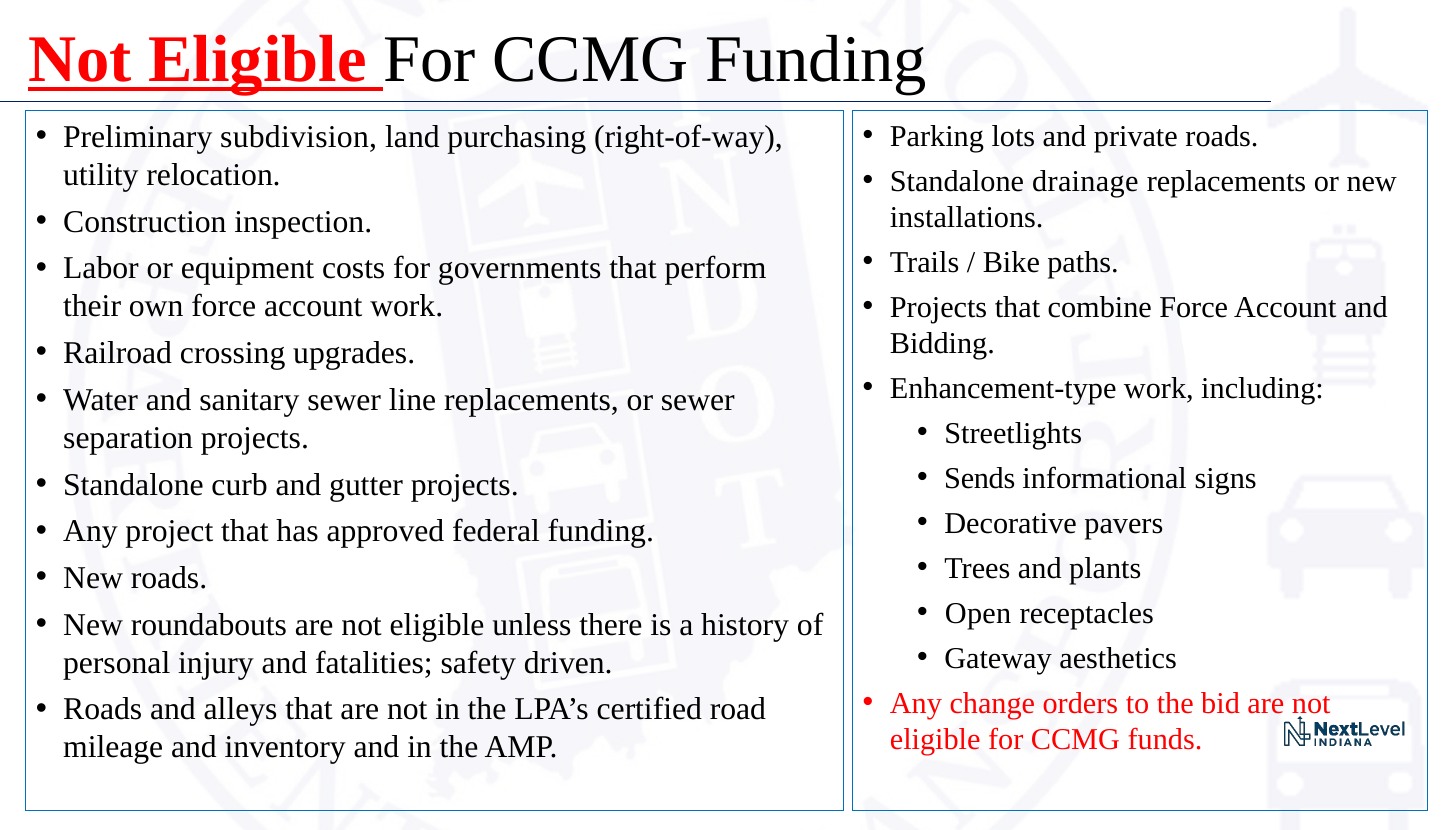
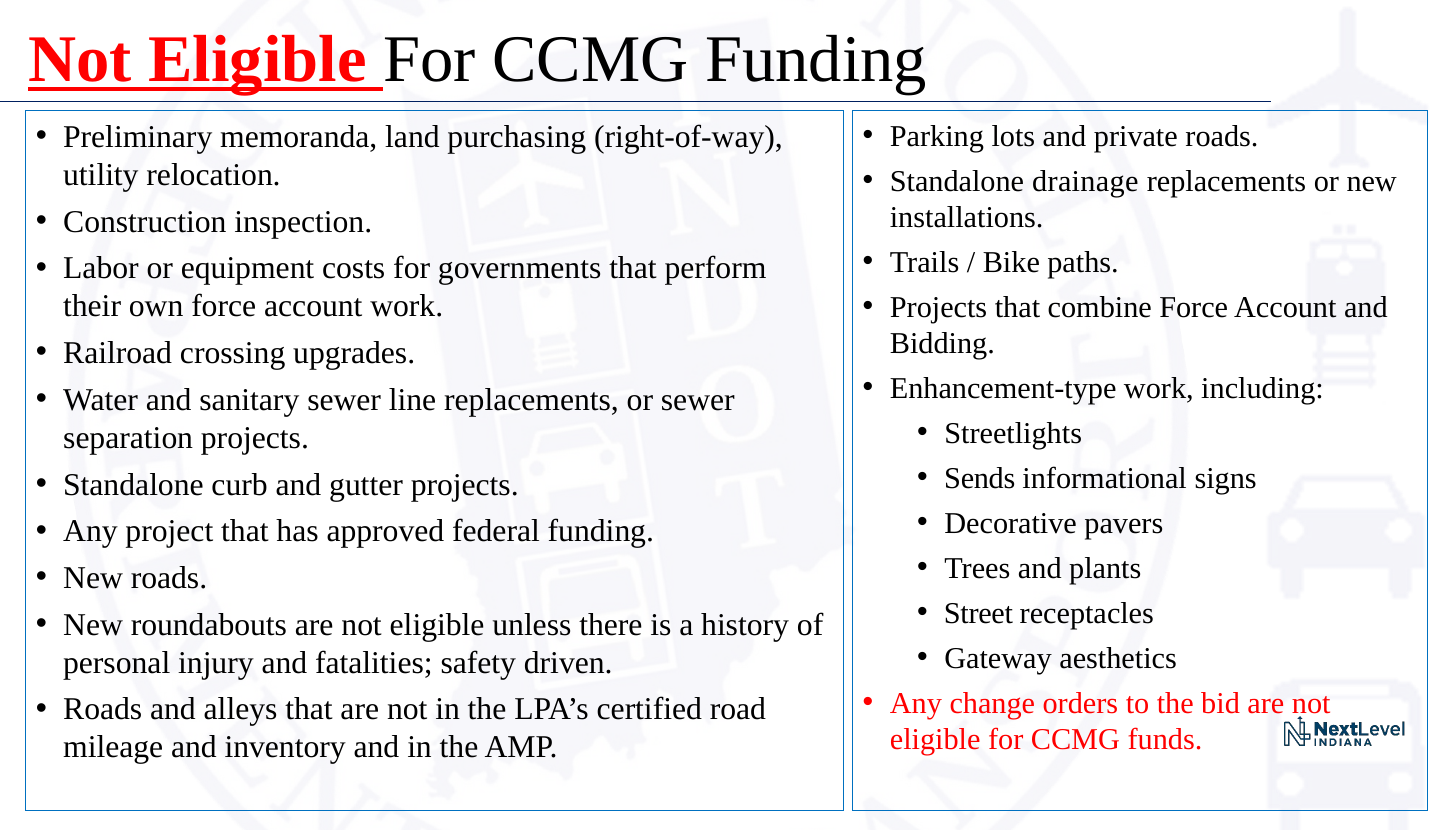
subdivision: subdivision -> memoranda
Open: Open -> Street
